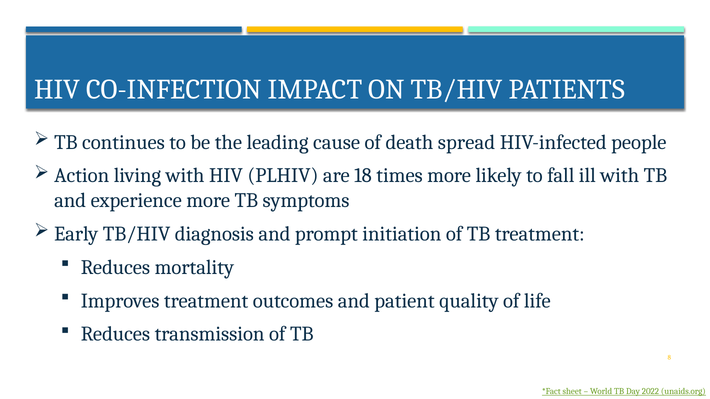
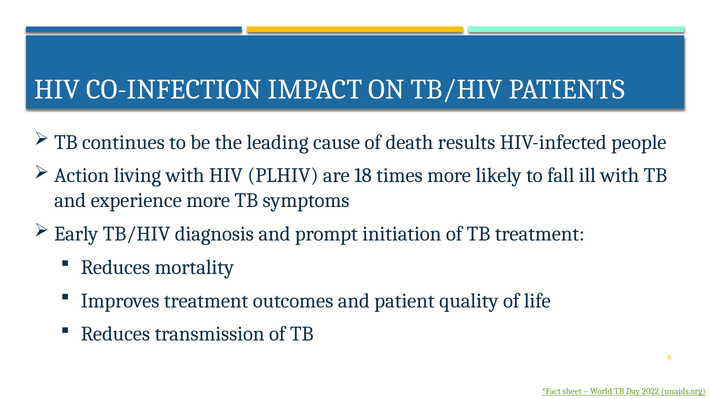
spread: spread -> results
